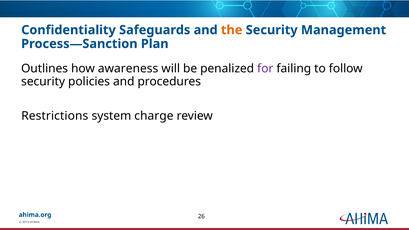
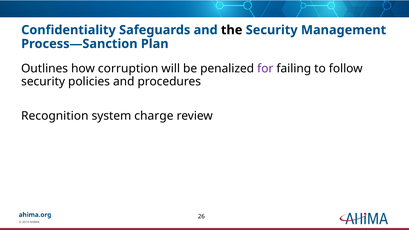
the colour: orange -> black
awareness: awareness -> corruption
Restrictions: Restrictions -> Recognition
